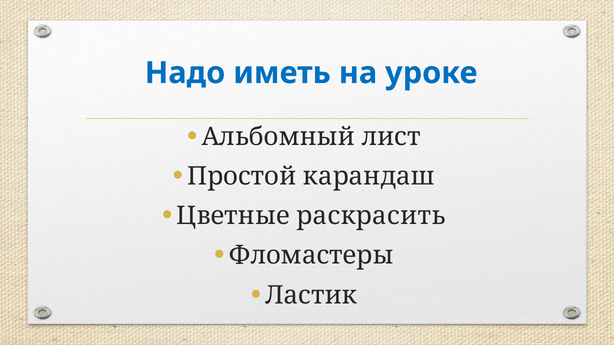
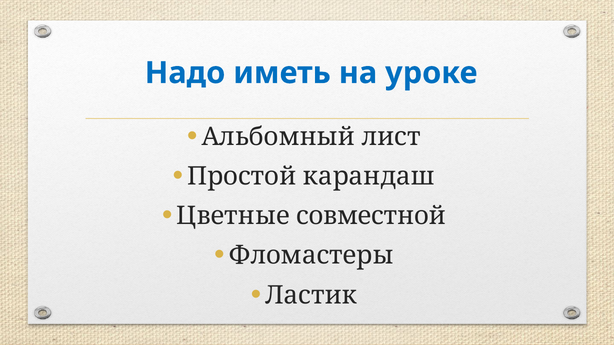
раскрасить: раскрасить -> совместной
